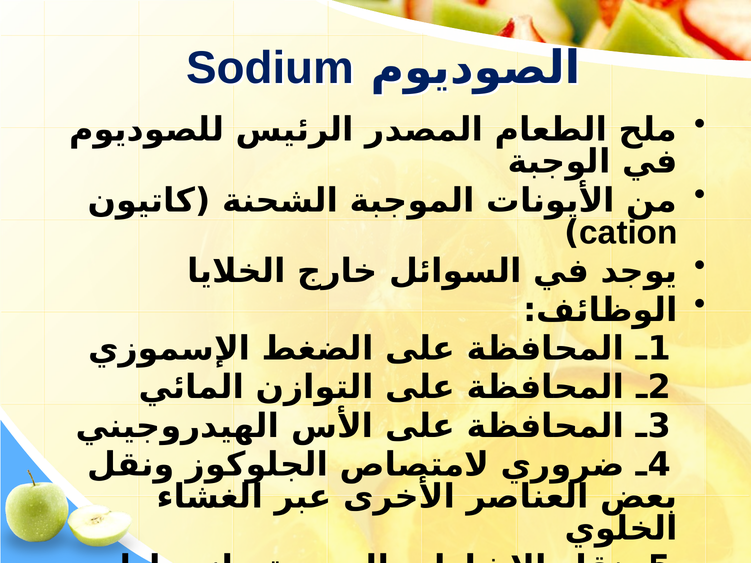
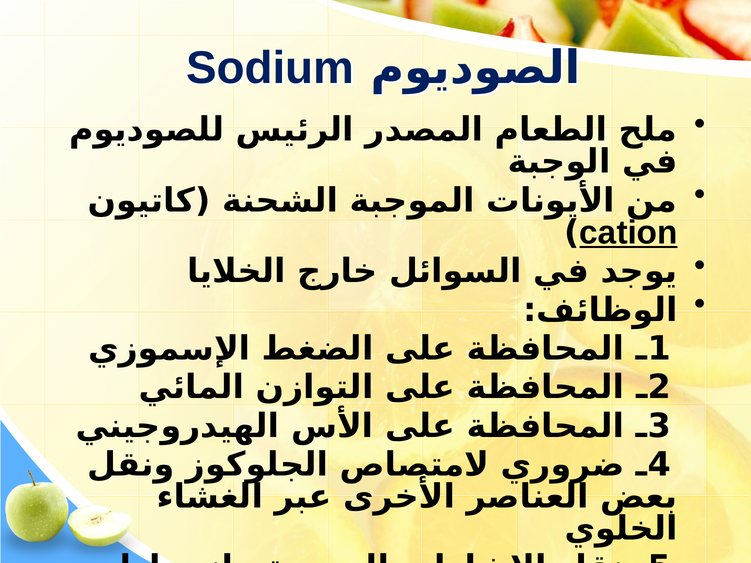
cation underline: none -> present
